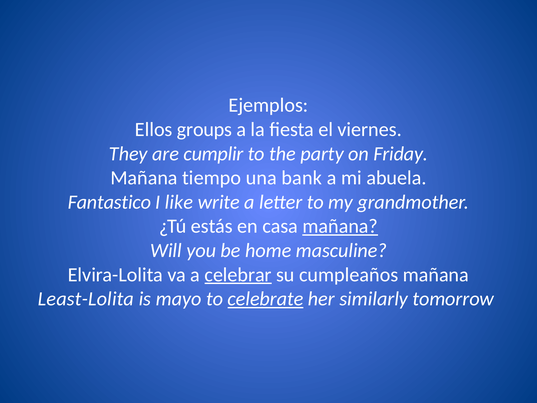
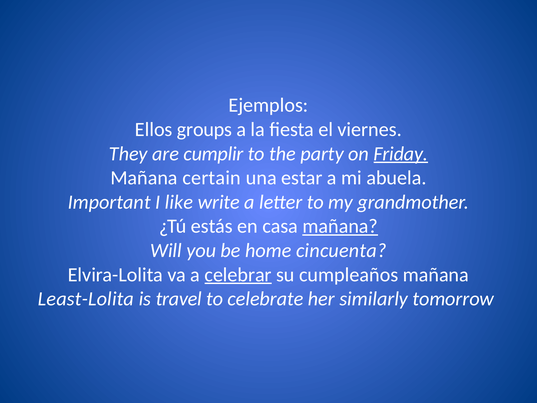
Friday underline: none -> present
tiempo: tiempo -> certain
bank: bank -> estar
Fantastico: Fantastico -> Important
masculine: masculine -> cincuenta
mayo: mayo -> travel
celebrate underline: present -> none
